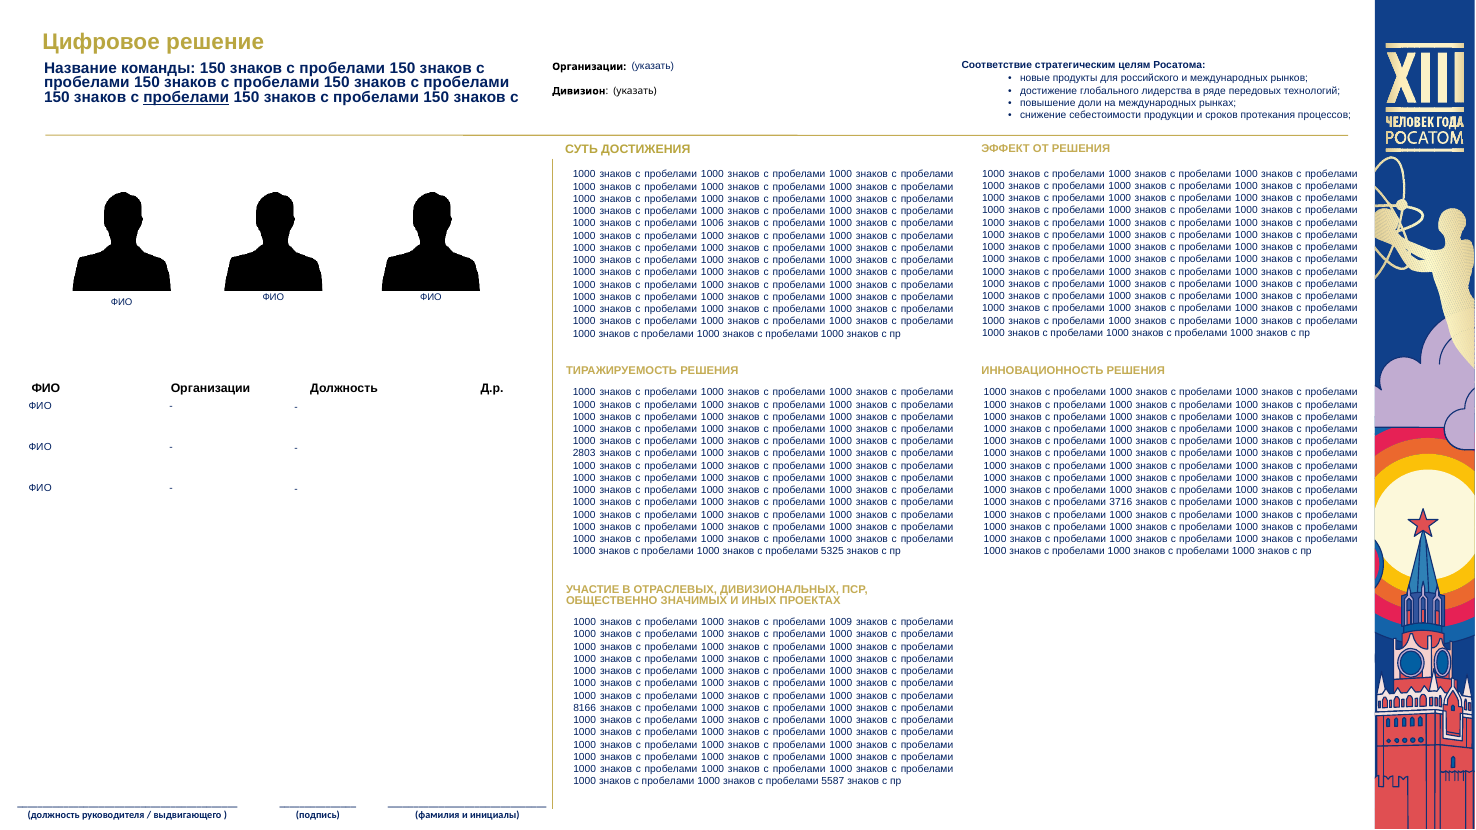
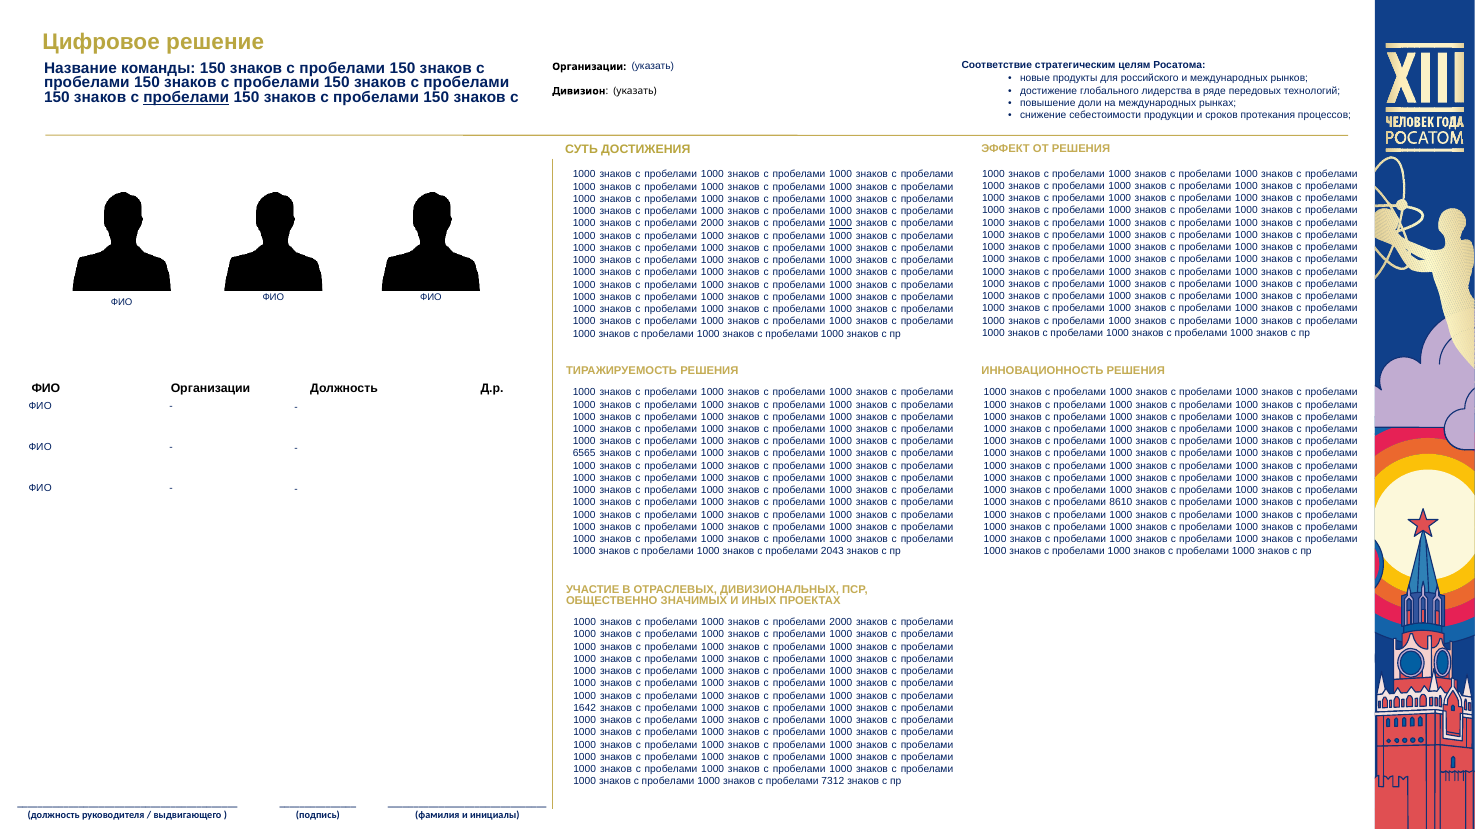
1006 at (712, 224): 1006 -> 2000
1000 at (841, 224) underline: none -> present
2803: 2803 -> 6565
3716: 3716 -> 8610
5325: 5325 -> 2043
1009 at (841, 623): 1009 -> 2000
8166: 8166 -> 1642
5587: 5587 -> 7312
